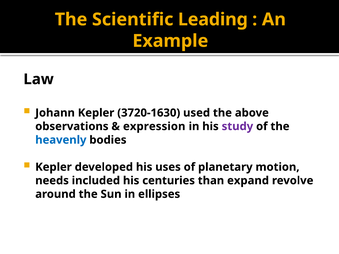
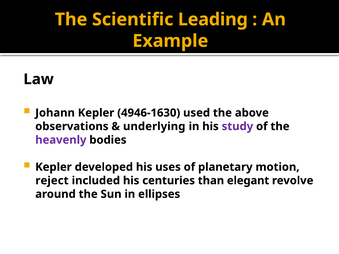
3720-1630: 3720-1630 -> 4946-1630
expression: expression -> underlying
heavenly colour: blue -> purple
needs: needs -> reject
expand: expand -> elegant
